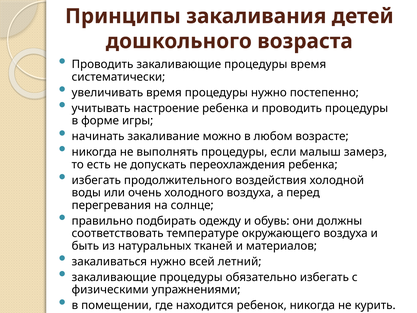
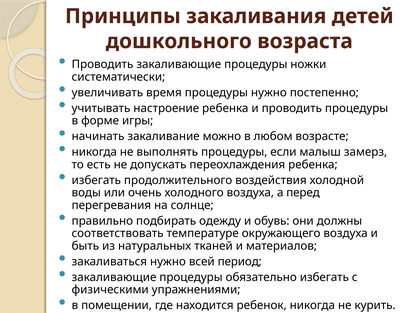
процедуры время: время -> ножки
летний: летний -> период
